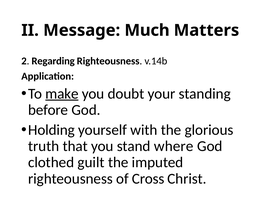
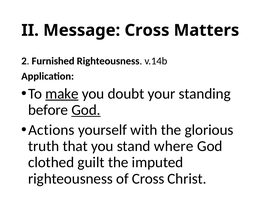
Message Much: Much -> Cross
Regarding: Regarding -> Furnished
God at (86, 110) underline: none -> present
Holding: Holding -> Actions
